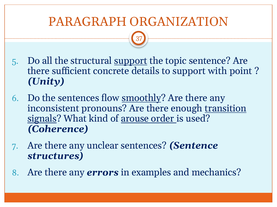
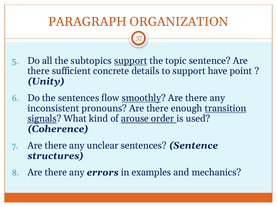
structural: structural -> subtopics
with: with -> have
